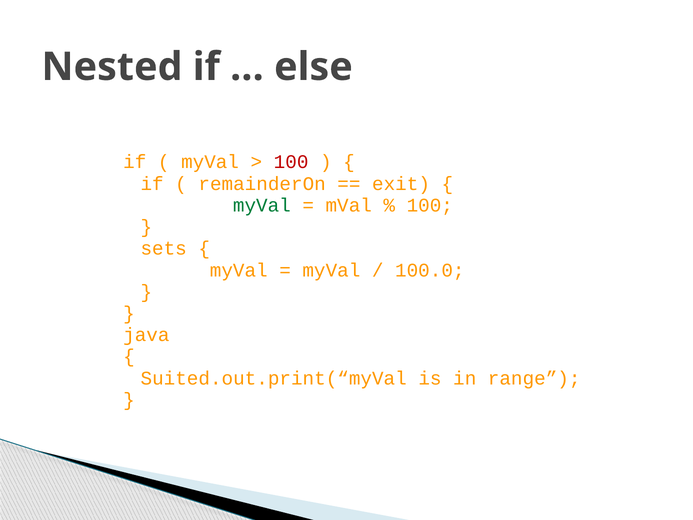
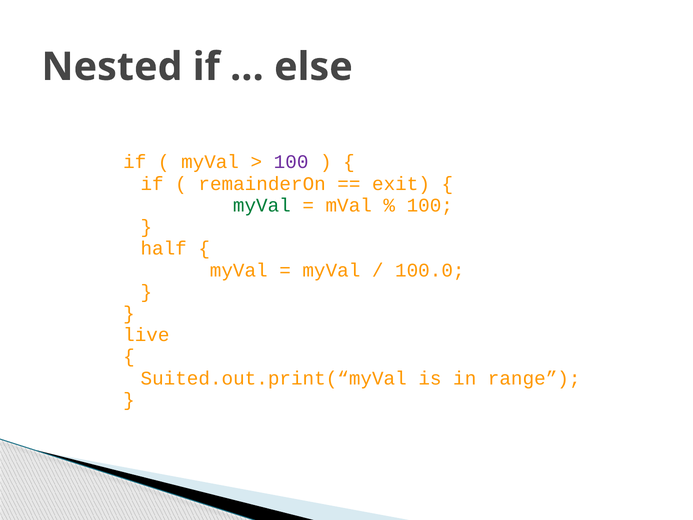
100 at (291, 162) colour: red -> purple
sets: sets -> half
java: java -> live
